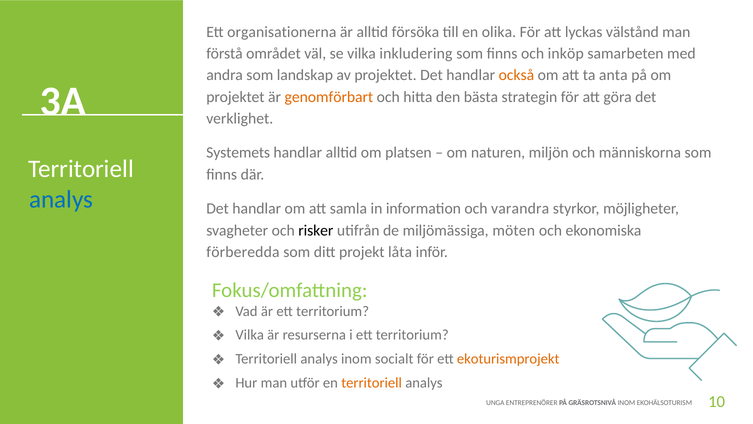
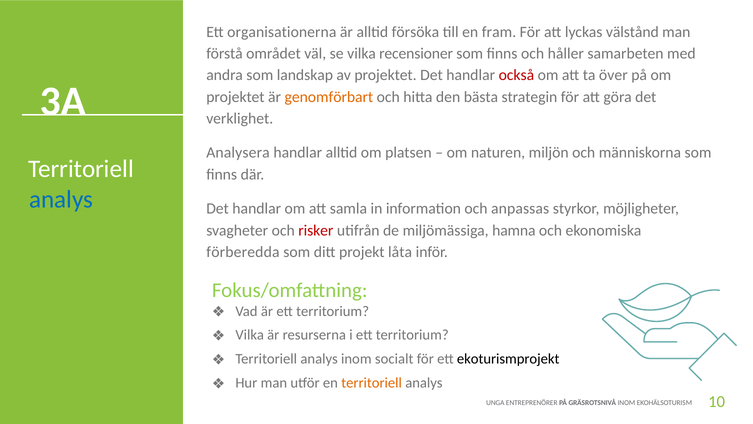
olika: olika -> fram
inkludering: inkludering -> recensioner
inköp: inköp -> håller
också colour: orange -> red
anta: anta -> över
Systemets: Systemets -> Analysera
varandra: varandra -> anpassas
risker colour: black -> red
möten: möten -> hamna
ekoturismprojekt colour: orange -> black
